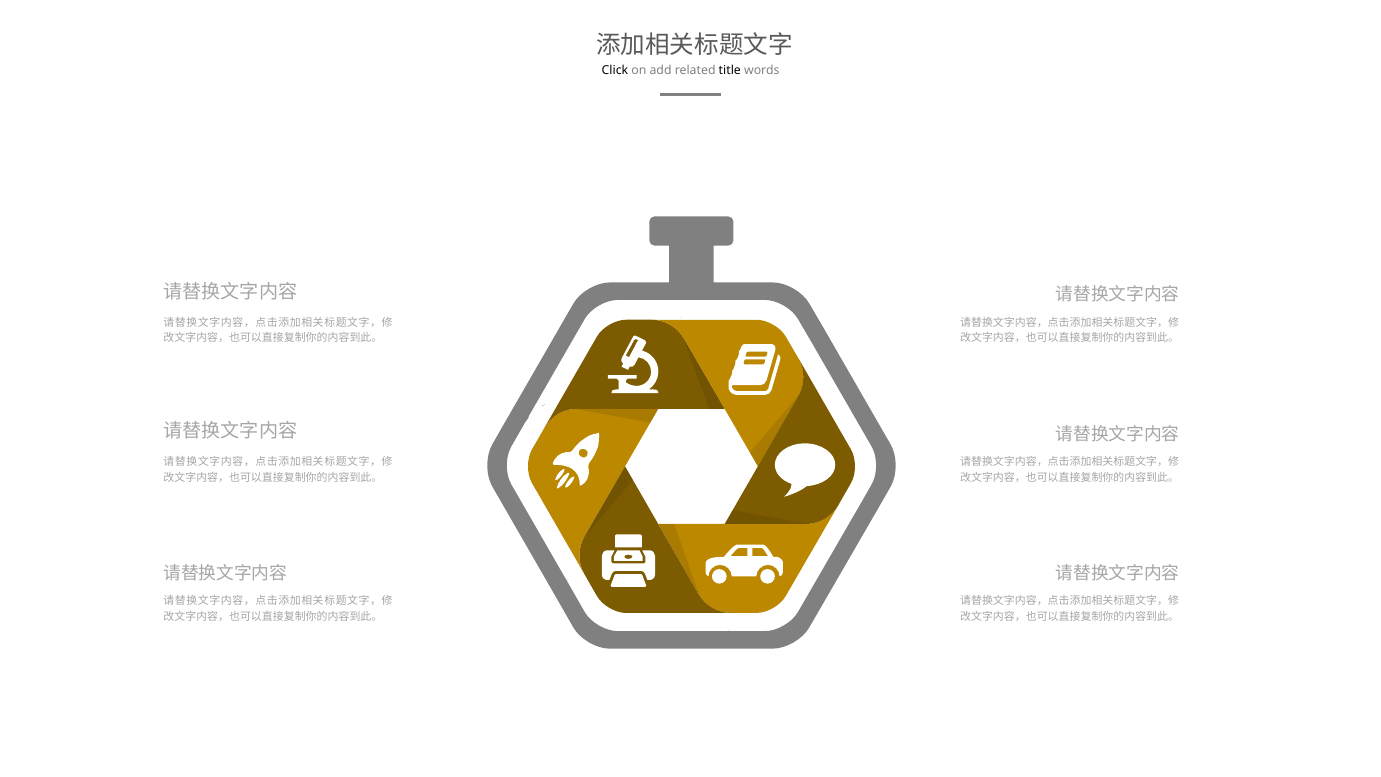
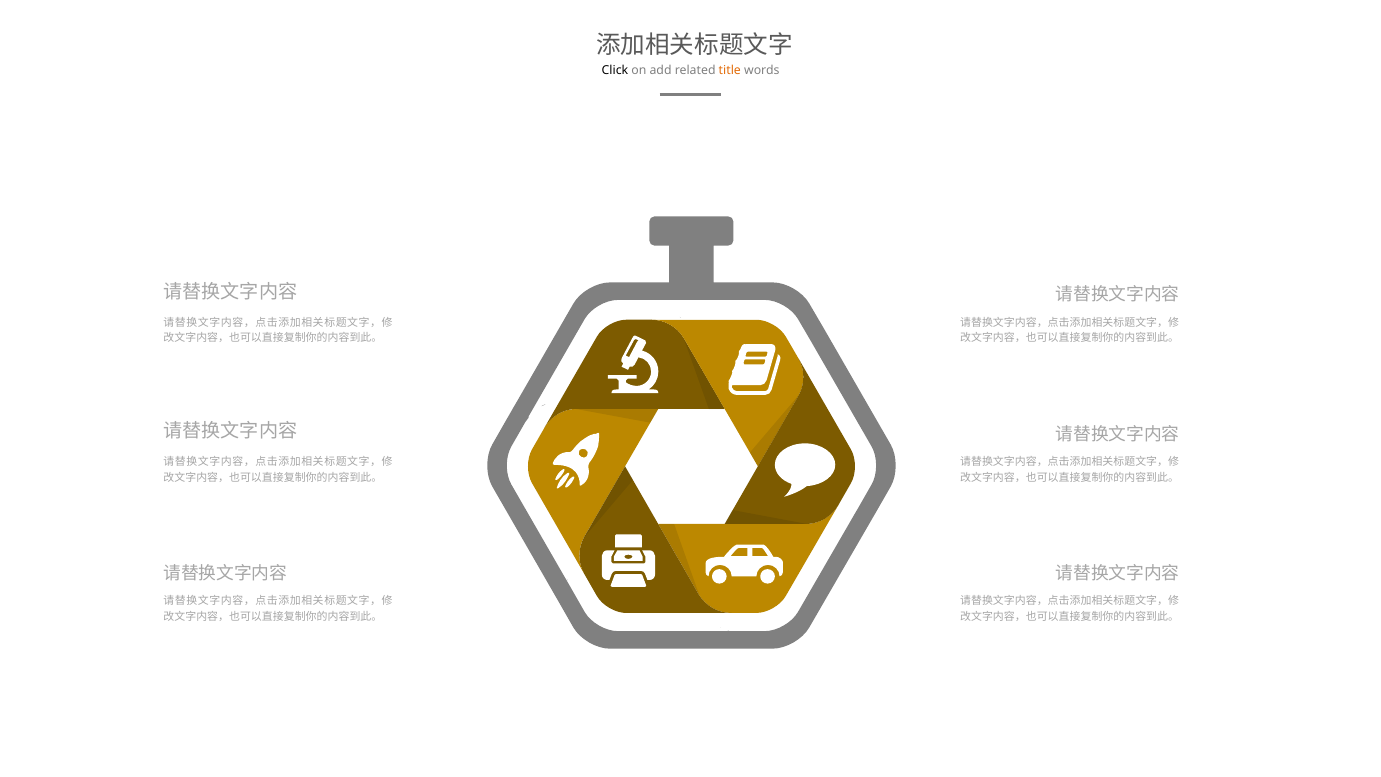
title colour: black -> orange
